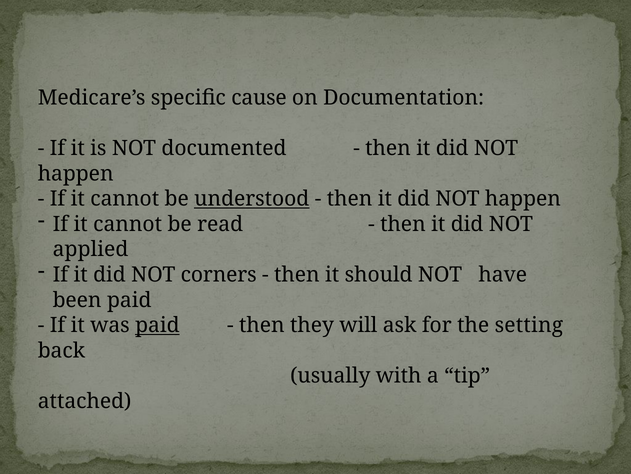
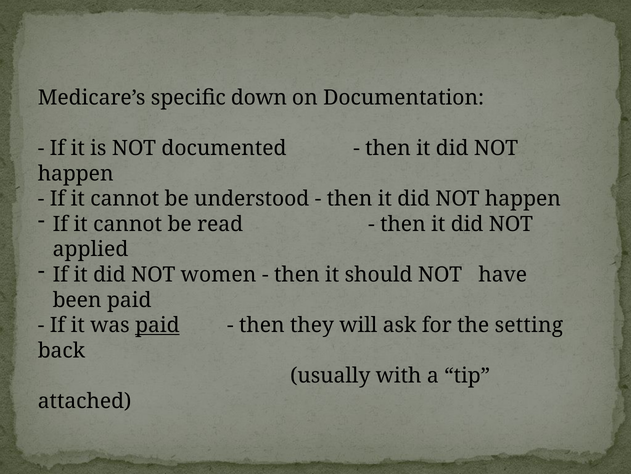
cause: cause -> down
understood underline: present -> none
corners: corners -> women
